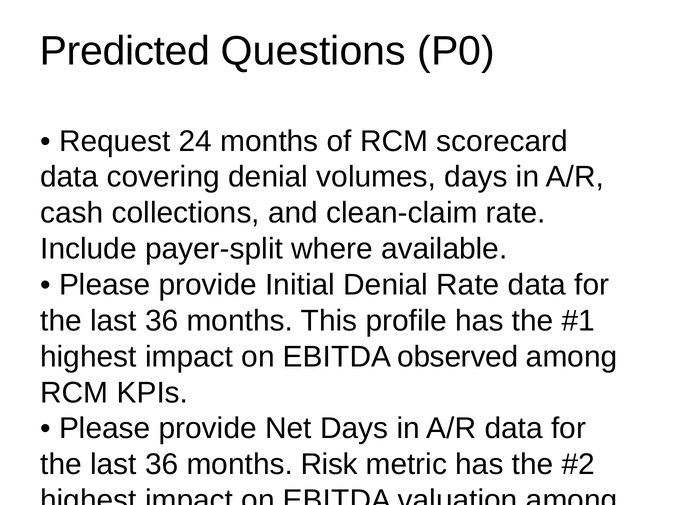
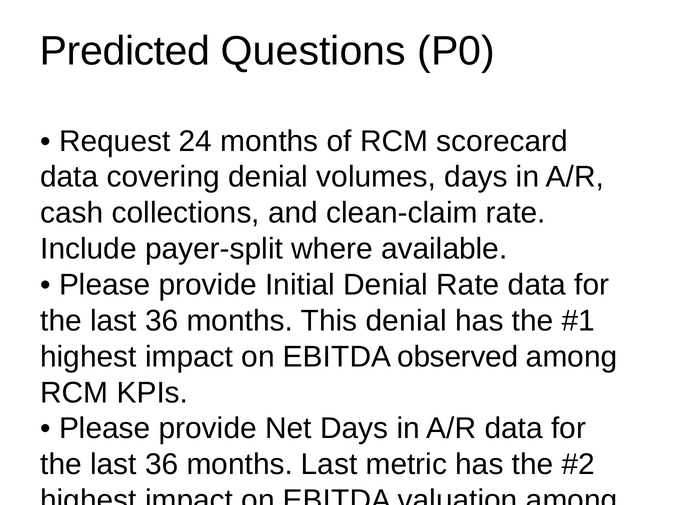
This profile: profile -> denial
months Risk: Risk -> Last
